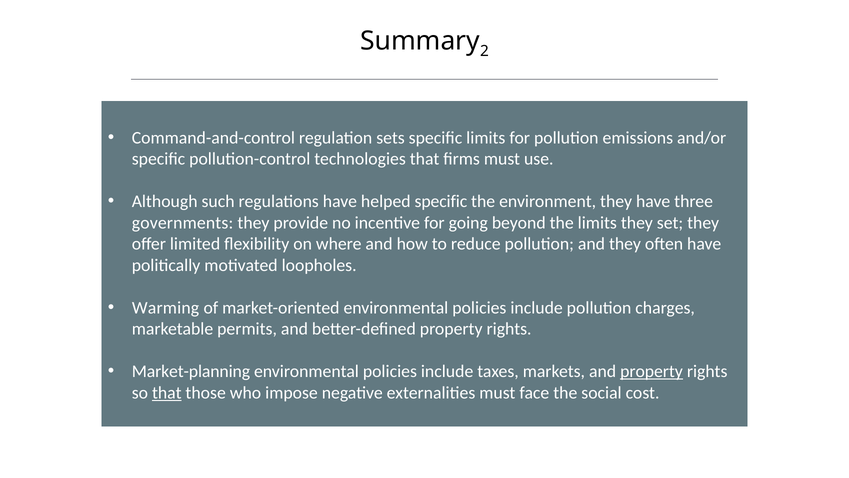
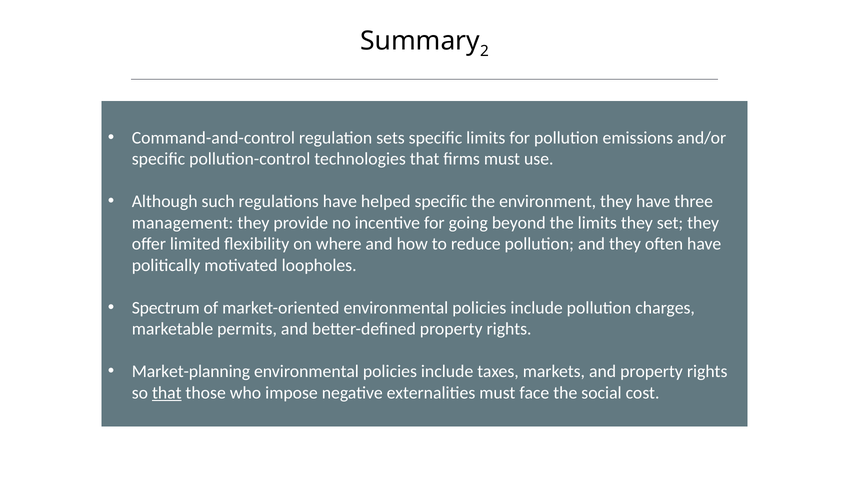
governments: governments -> management
Warming: Warming -> Spectrum
property at (651, 371) underline: present -> none
